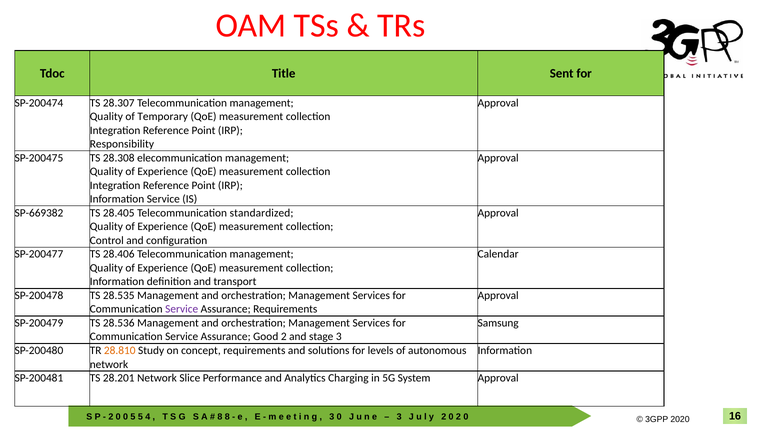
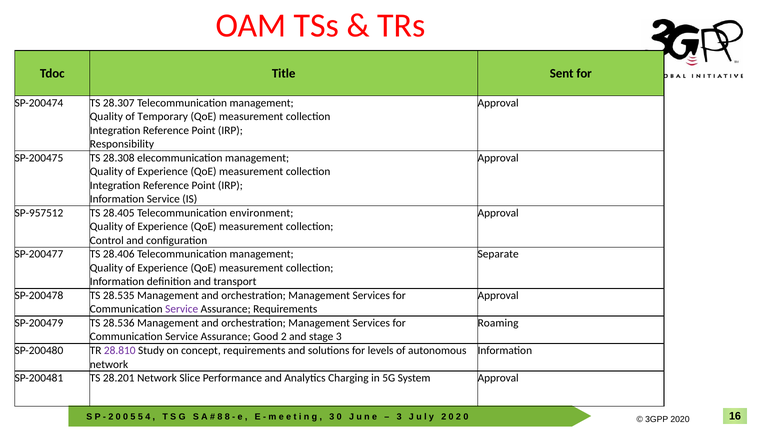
SP-669382: SP-669382 -> SP-957512
standardized: standardized -> environment
Calendar: Calendar -> Separate
Samsung: Samsung -> Roaming
28.810 colour: orange -> purple
